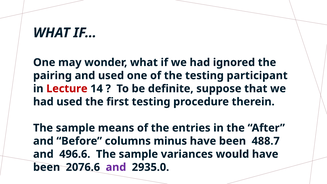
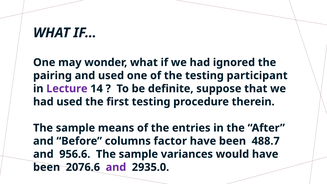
Lecture colour: red -> purple
minus: minus -> factor
496.6: 496.6 -> 956.6
